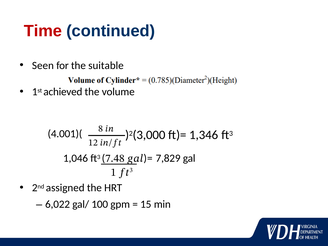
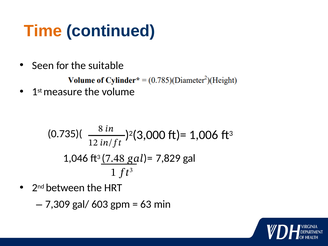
Time colour: red -> orange
achieved: achieved -> measure
4.001)(: 4.001)( -> 0.735)(
1,346: 1,346 -> 1,006
assigned: assigned -> between
6,022: 6,022 -> 7,309
100: 100 -> 603
15: 15 -> 63
